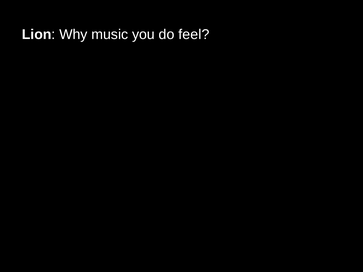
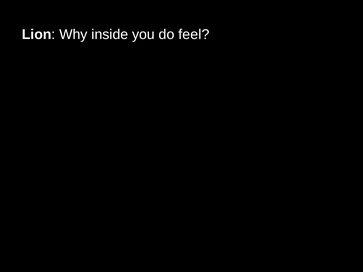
music: music -> inside
